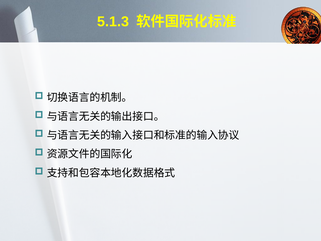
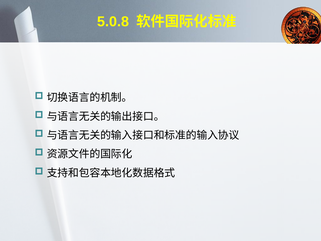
5.1.3: 5.1.3 -> 5.0.8
